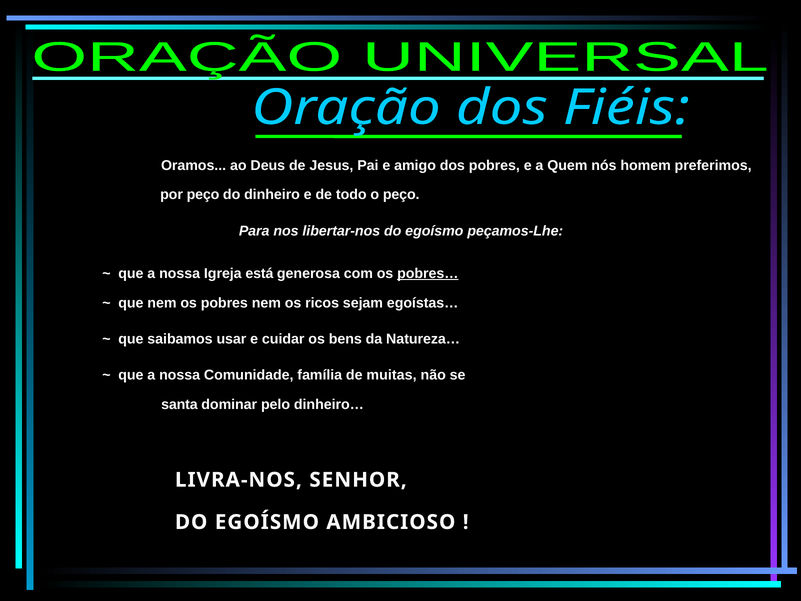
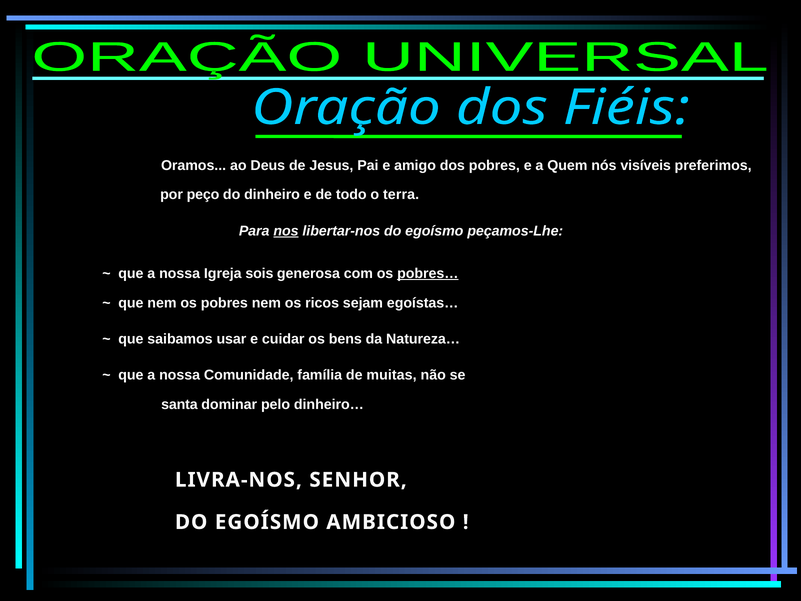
homem: homem -> visíveis
o peço: peço -> terra
nos underline: none -> present
está: está -> sois
